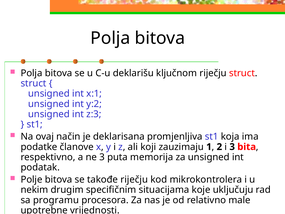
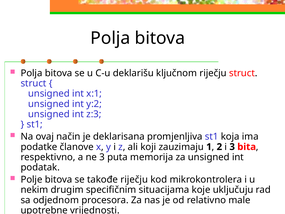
programu: programu -> odjednom
